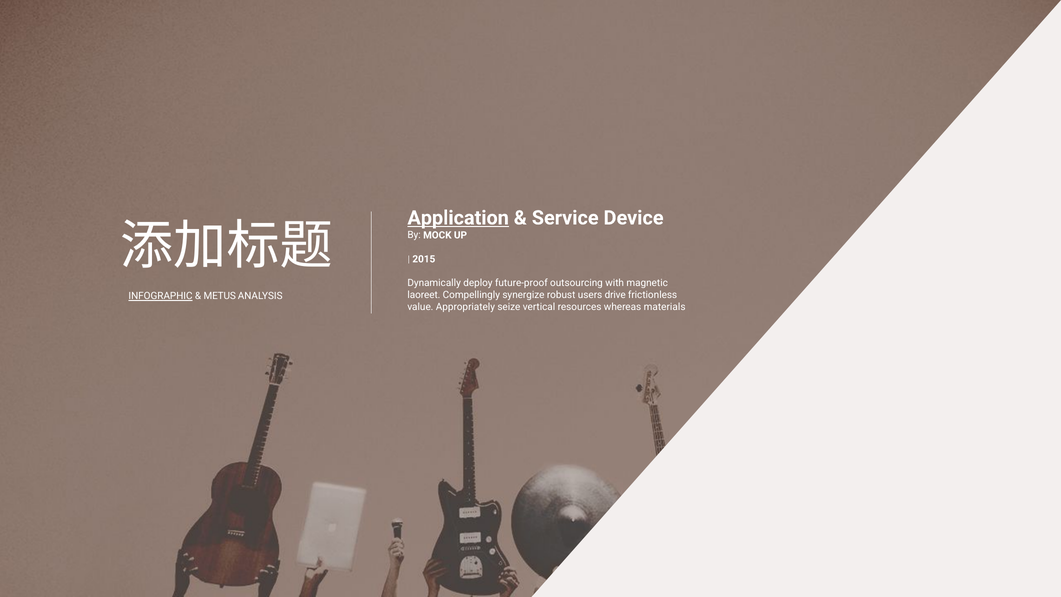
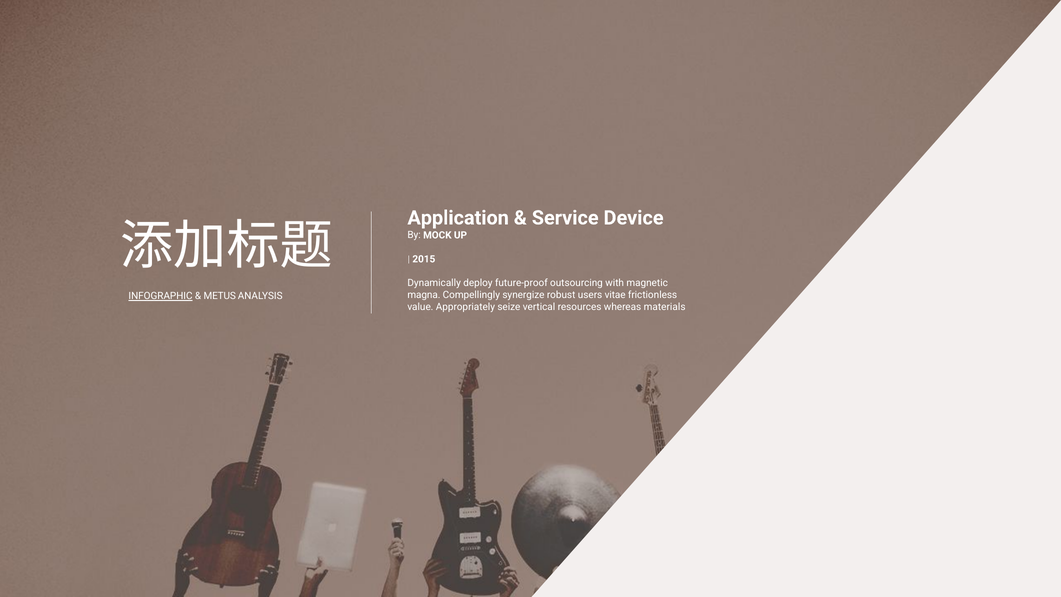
Application underline: present -> none
laoreet: laoreet -> magna
drive: drive -> vitae
